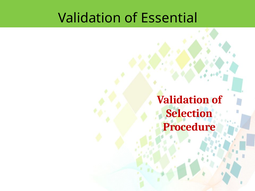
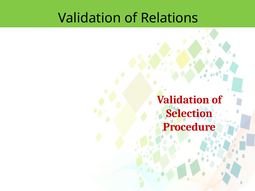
Essential: Essential -> Relations
